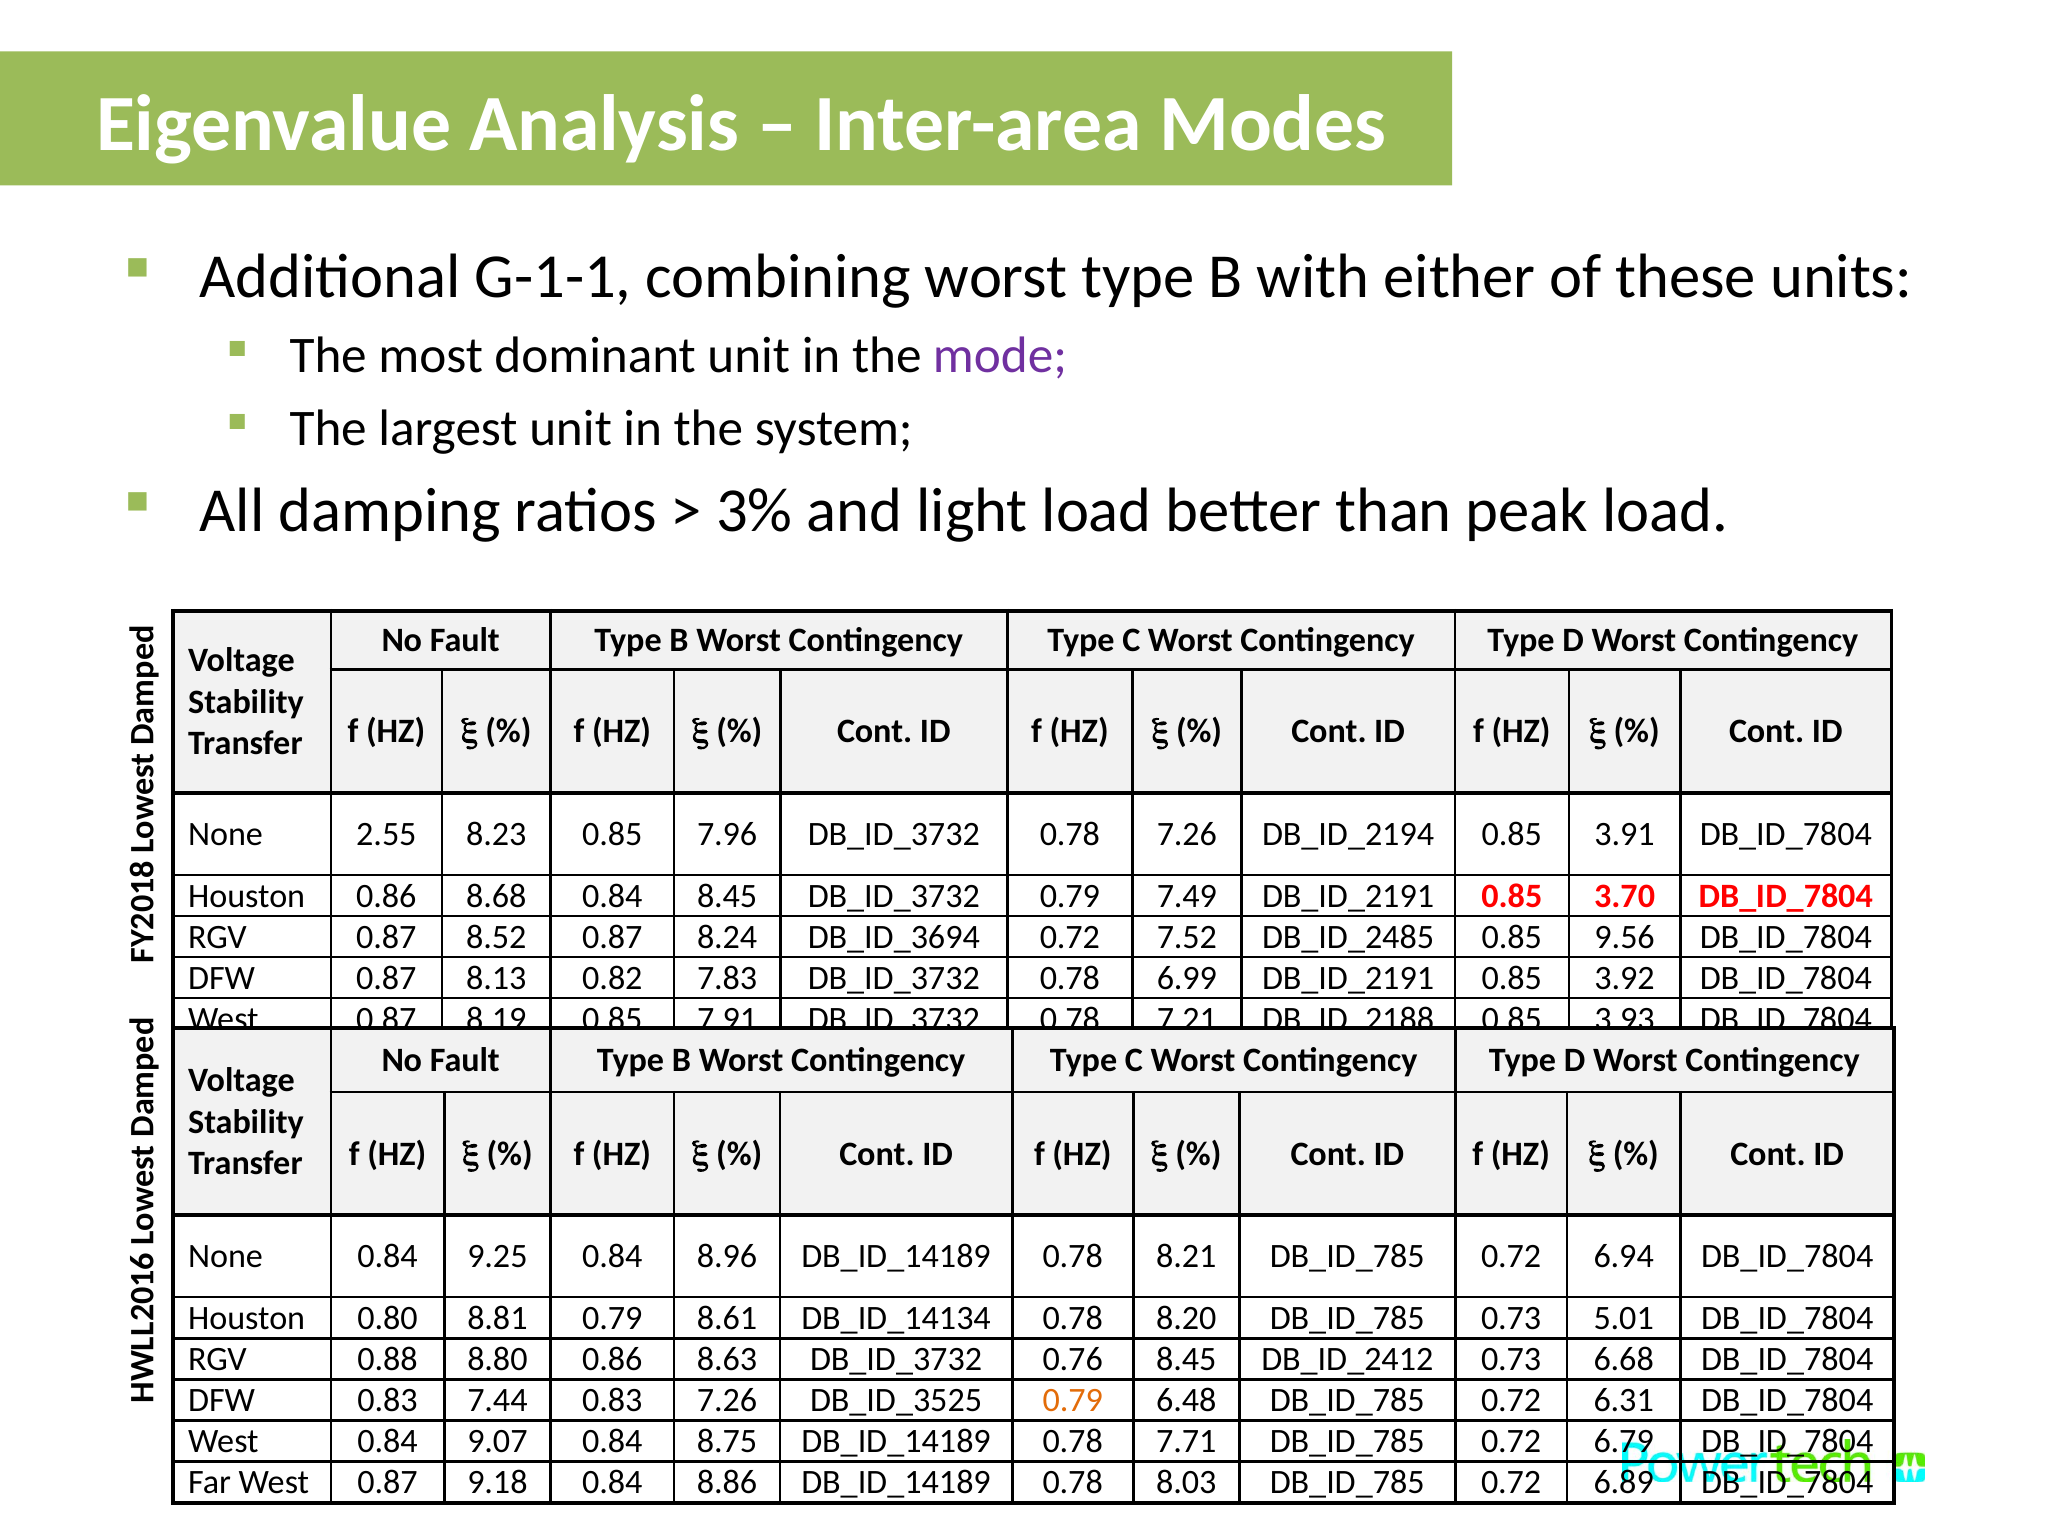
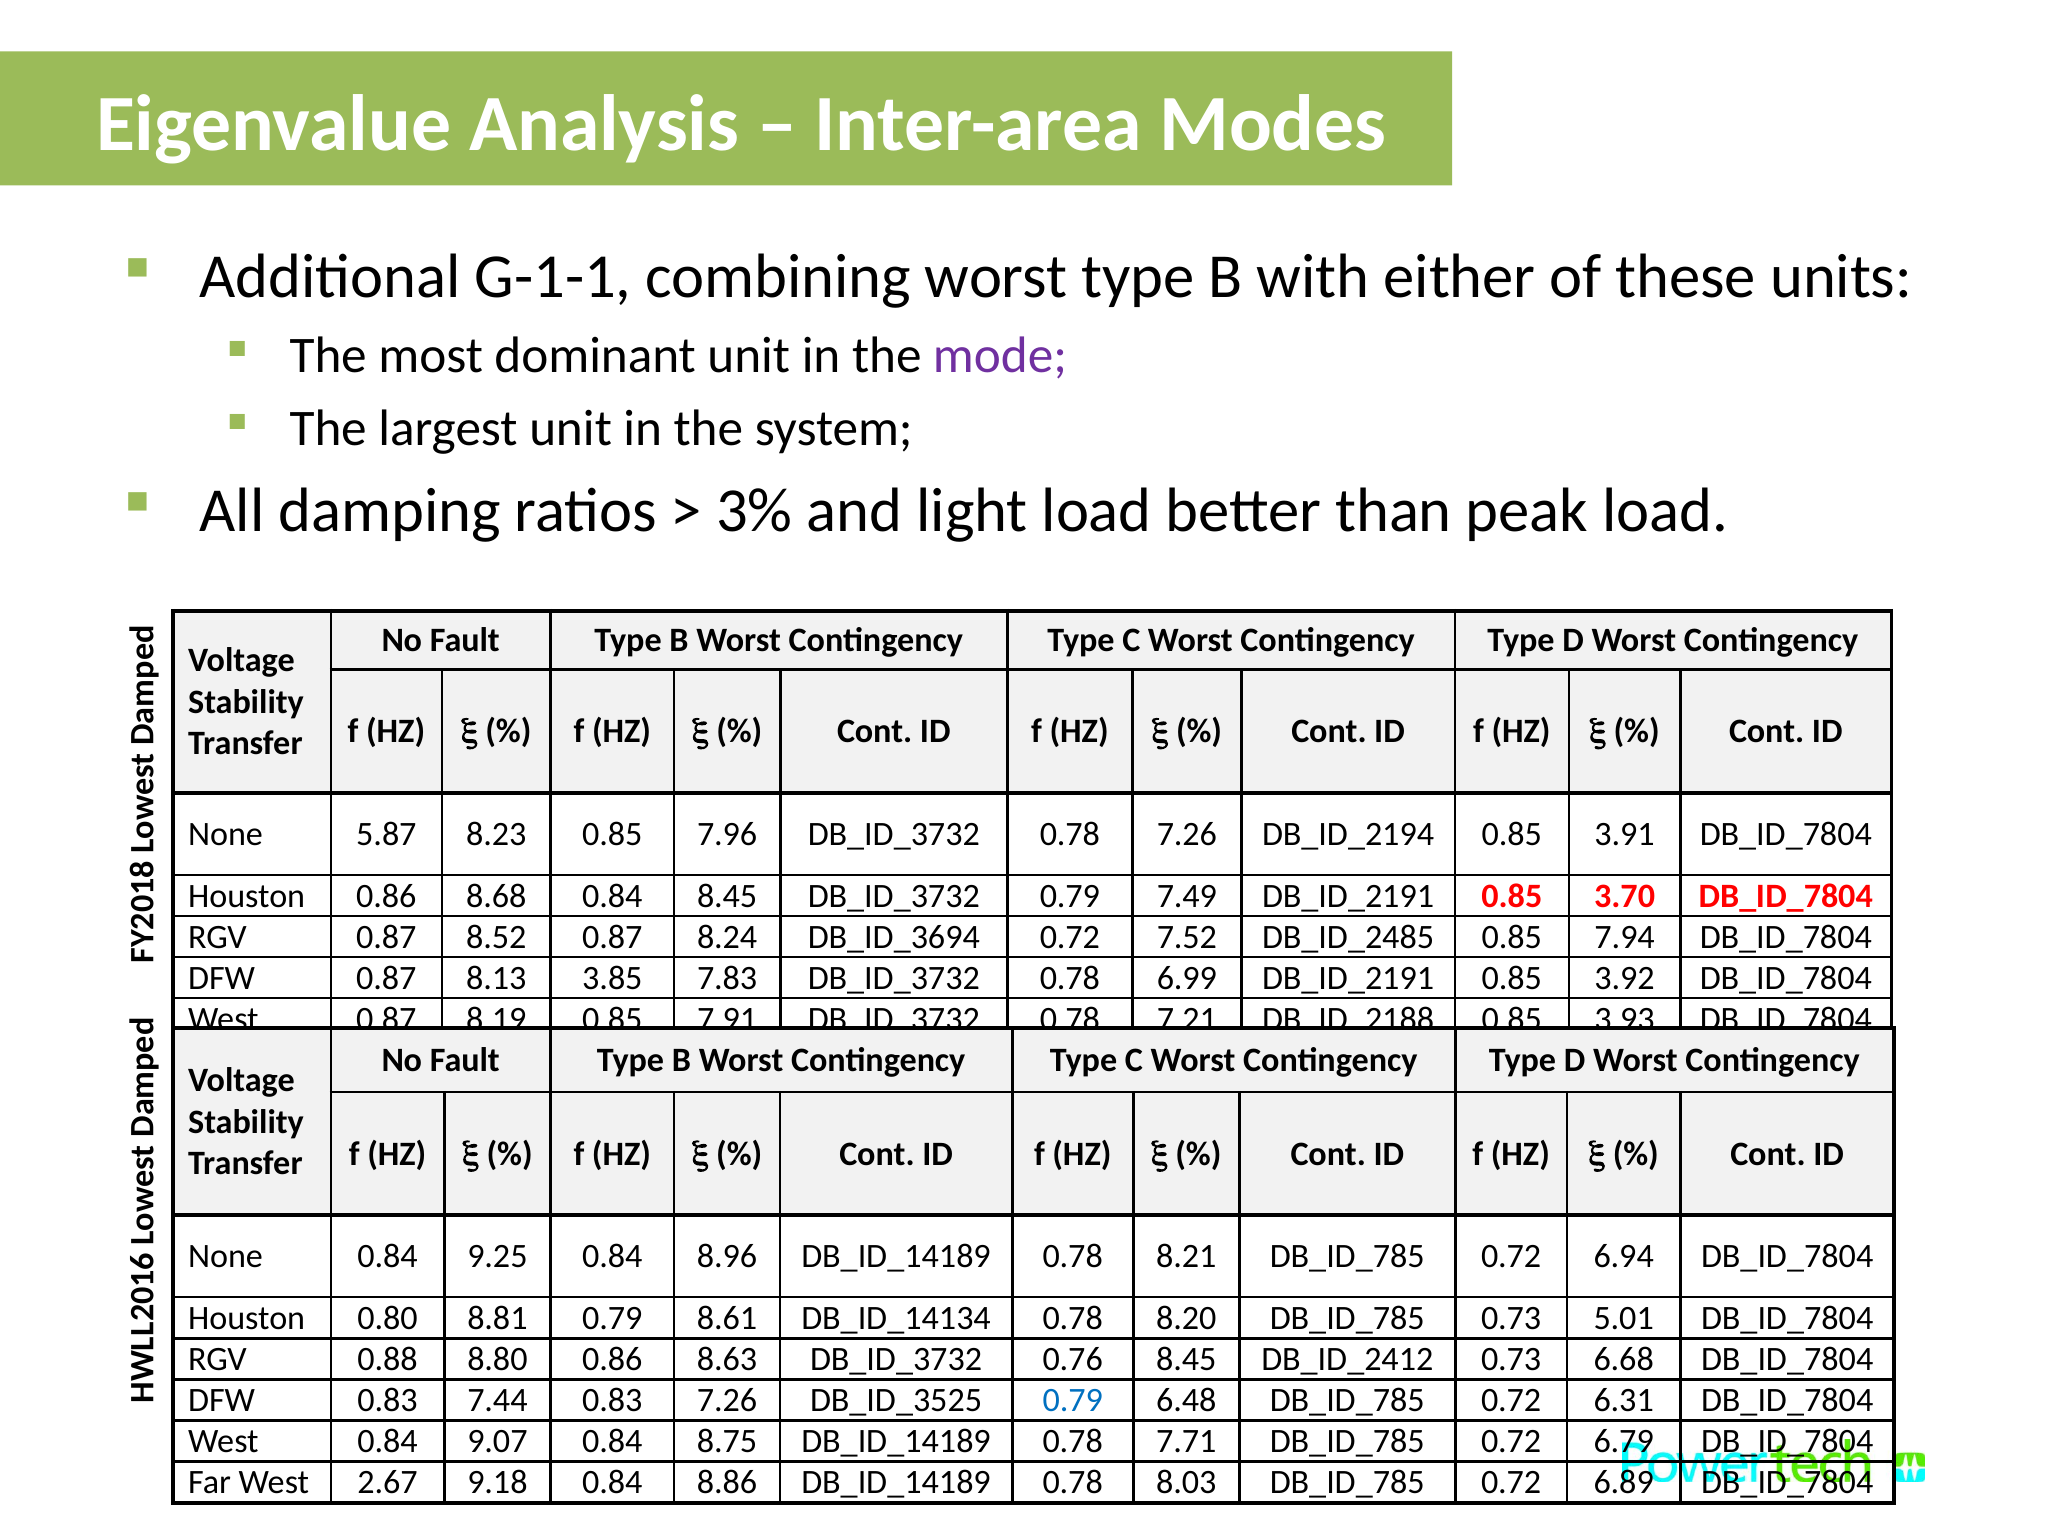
2.55: 2.55 -> 5.87
9.56: 9.56 -> 7.94
0.82: 0.82 -> 3.85
0.79 at (1073, 1400) colour: orange -> blue
0.87 at (388, 1482): 0.87 -> 2.67
